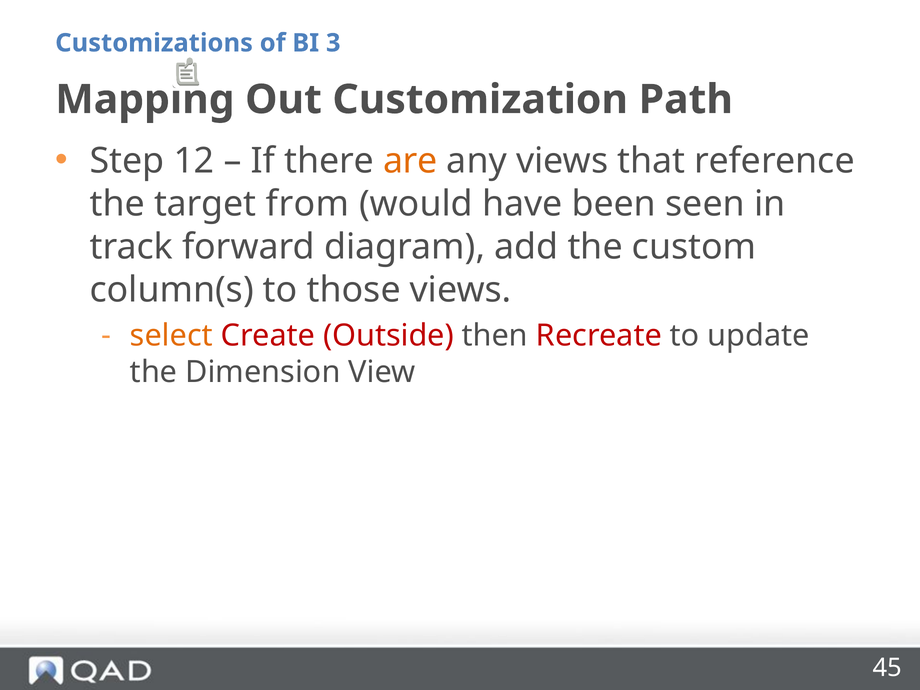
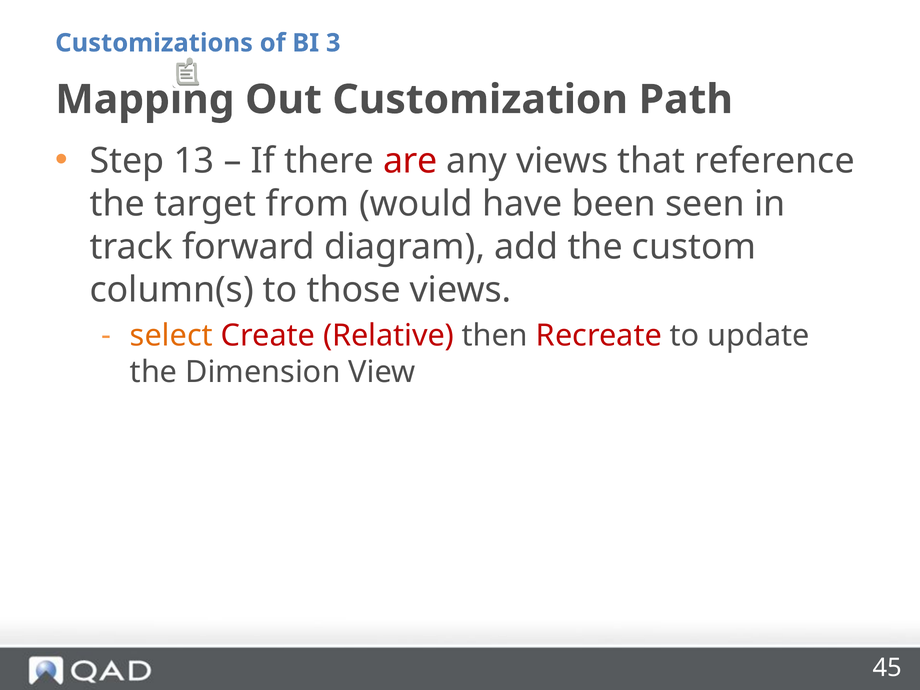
12: 12 -> 13
are colour: orange -> red
Outside: Outside -> Relative
